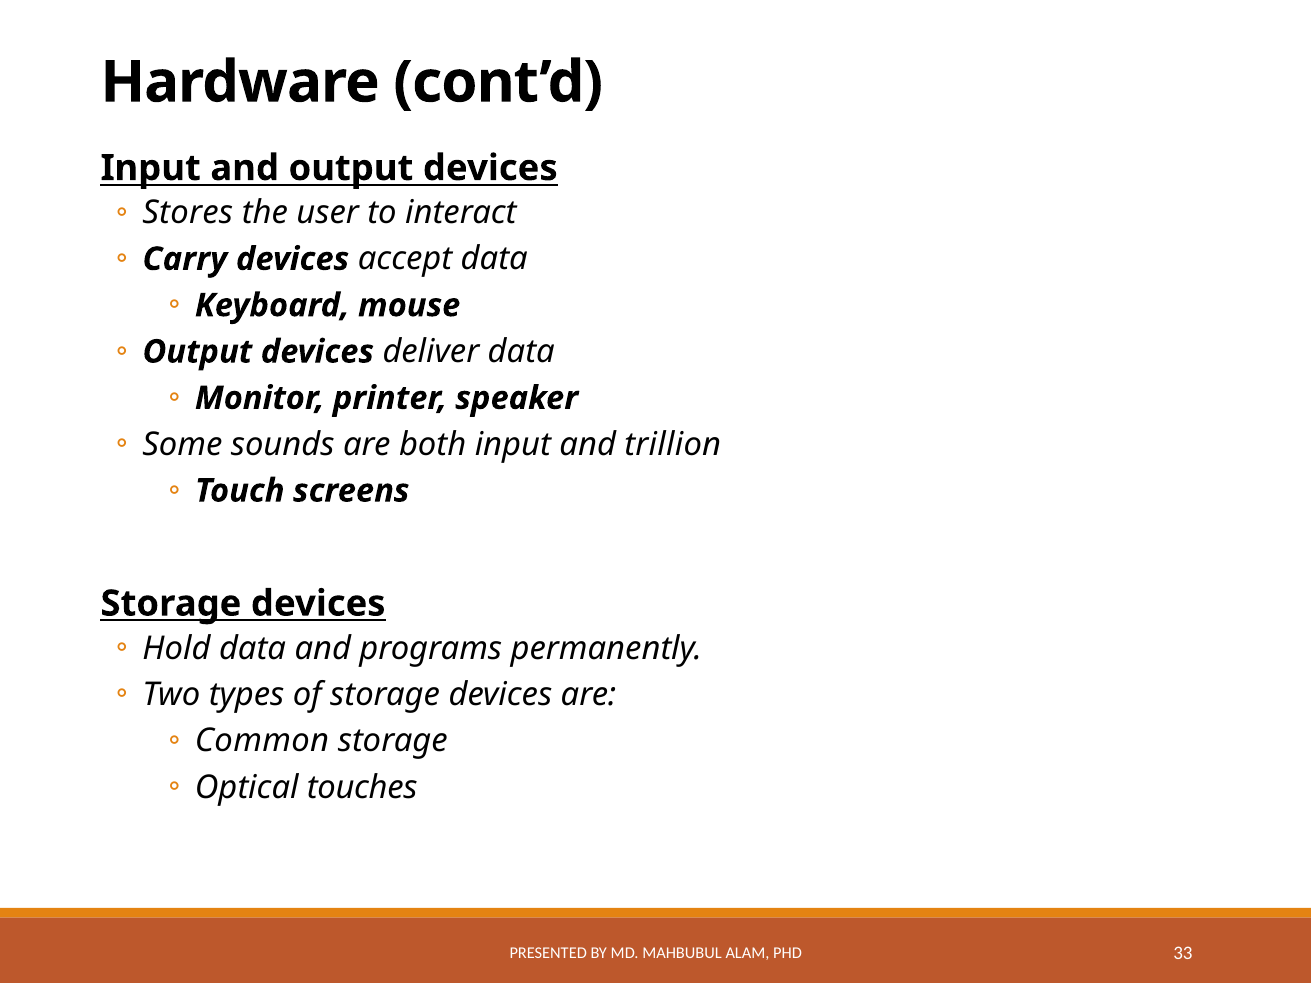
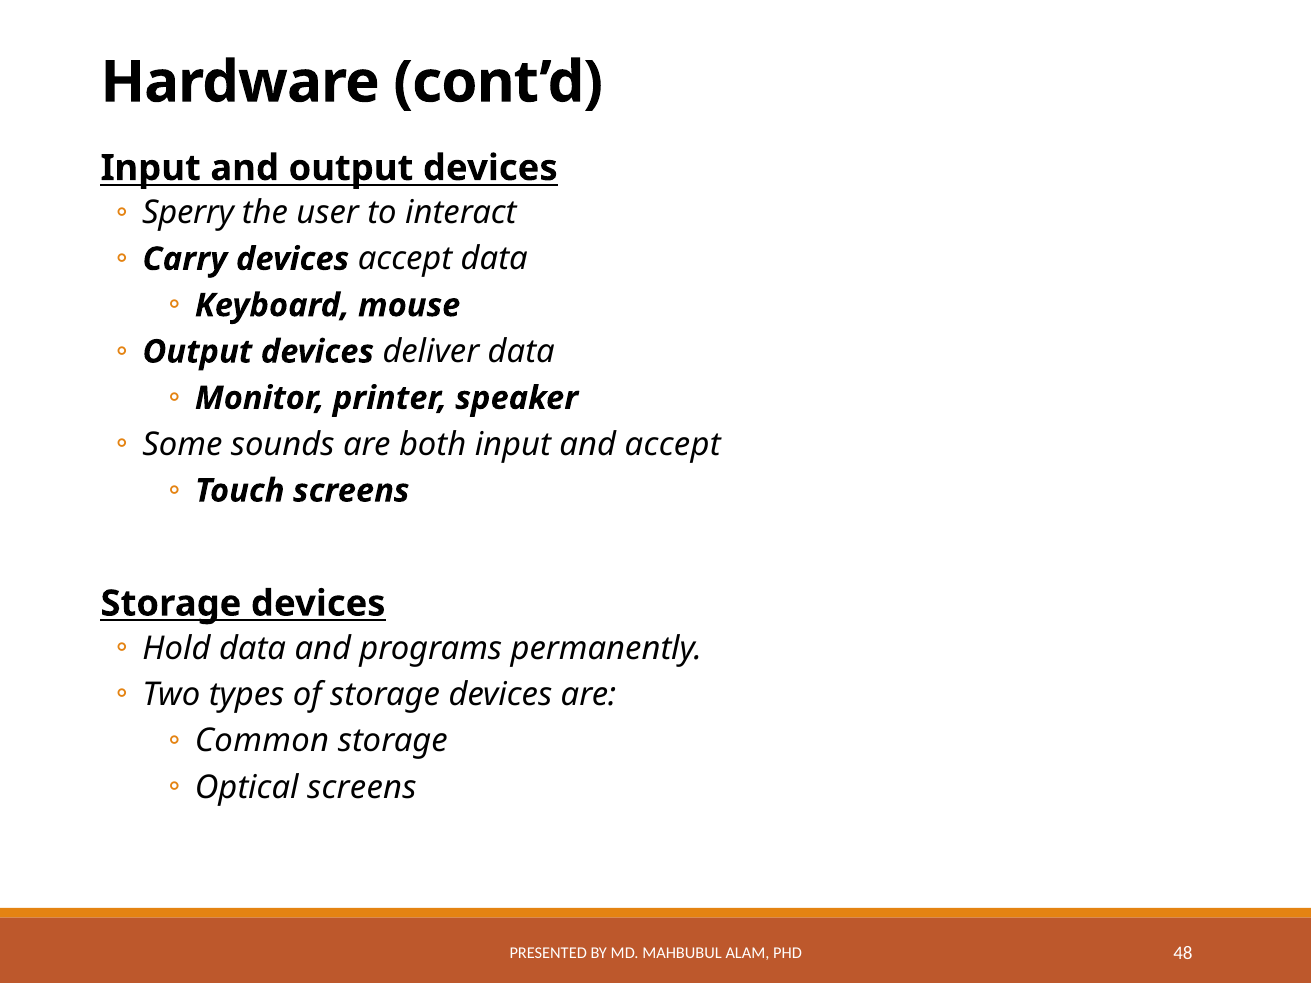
Stores: Stores -> Sperry
and trillion: trillion -> accept
Optical touches: touches -> screens
33: 33 -> 48
